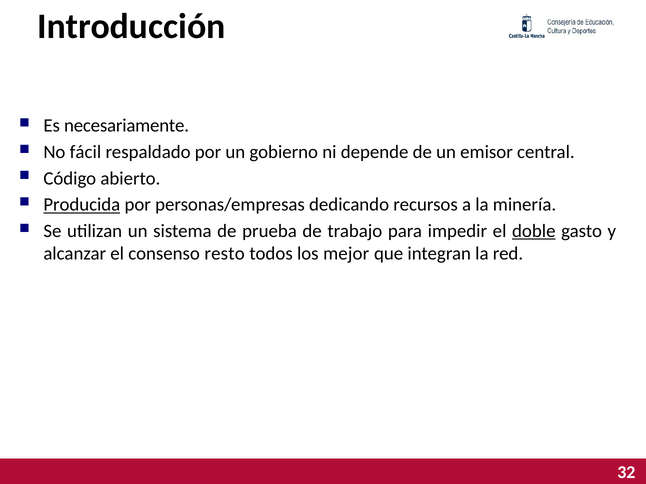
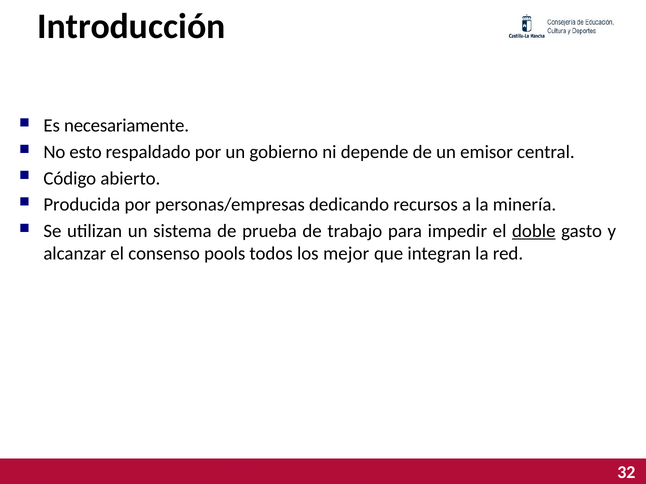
fácil: fácil -> esto
Producida underline: present -> none
resto: resto -> pools
